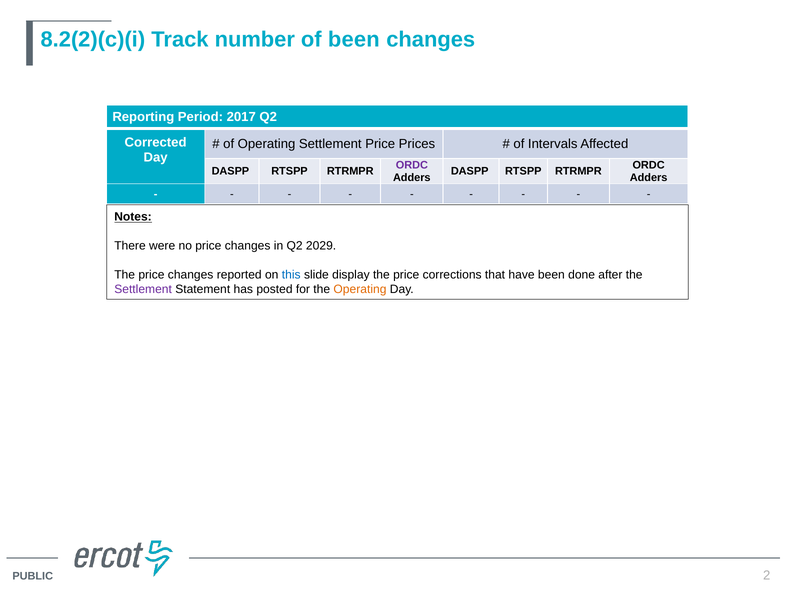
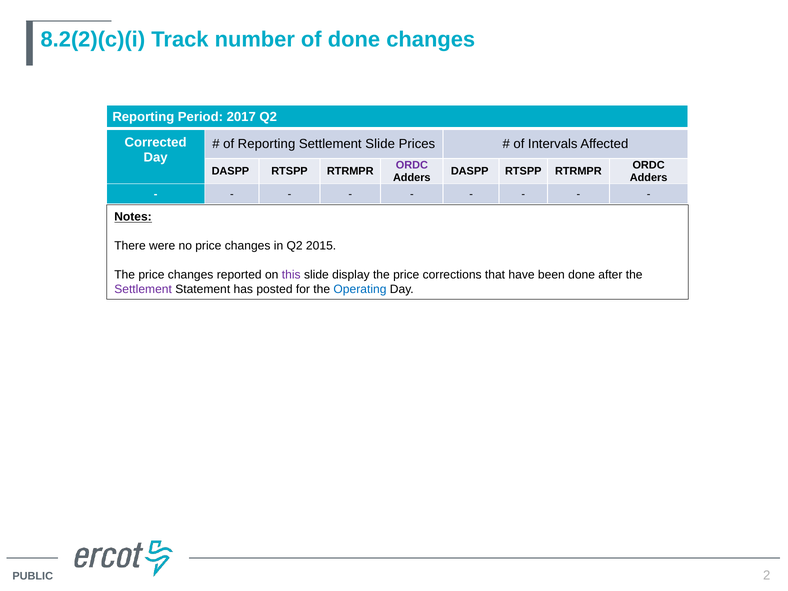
of been: been -> done
of Operating: Operating -> Reporting
Settlement Price: Price -> Slide
2029: 2029 -> 2015
this colour: blue -> purple
Operating at (360, 289) colour: orange -> blue
